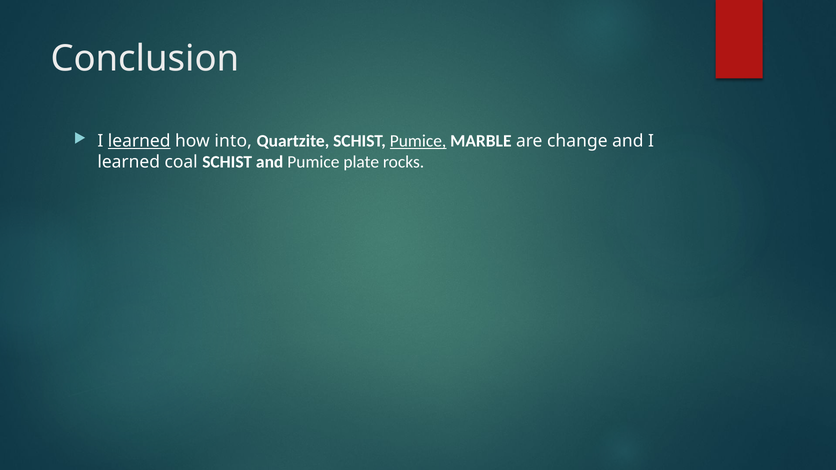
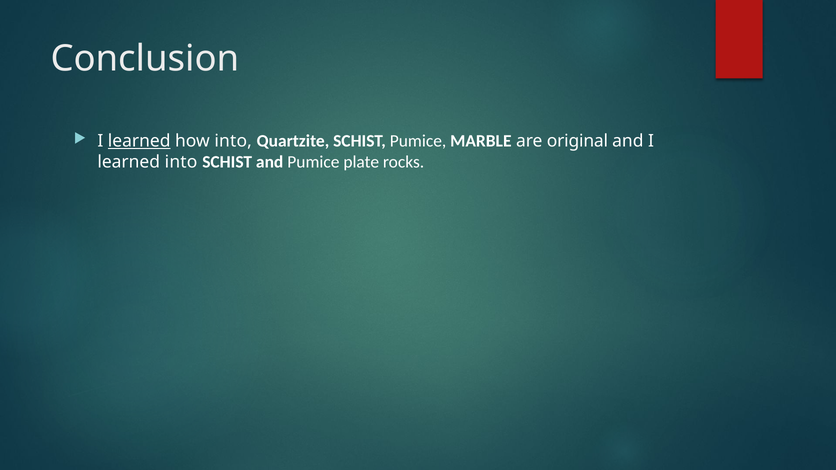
Pumice at (418, 141) underline: present -> none
change: change -> original
learned coal: coal -> into
